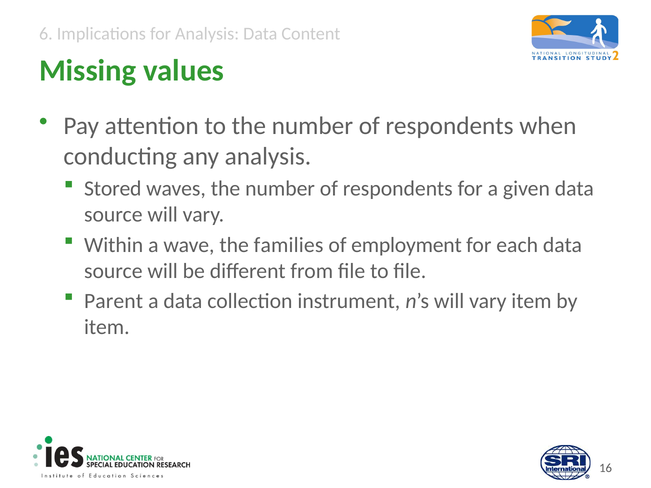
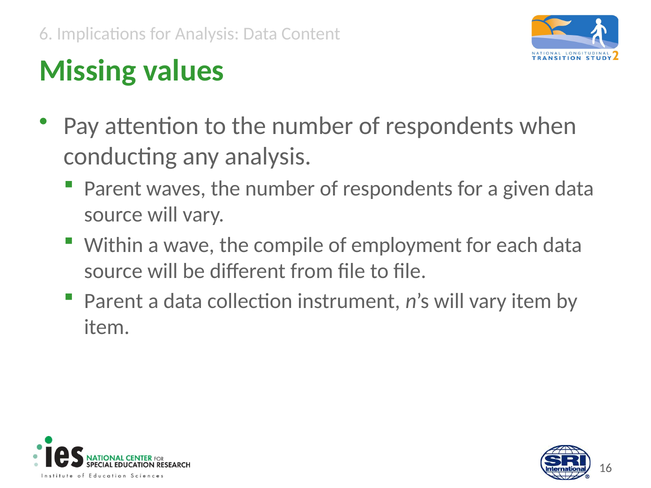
Stored at (113, 189): Stored -> Parent
families: families -> compile
